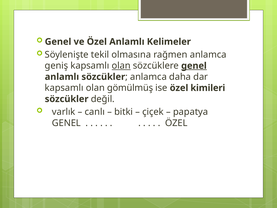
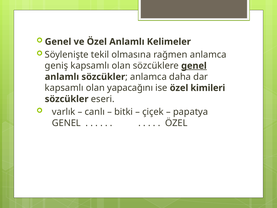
olan at (121, 66) underline: present -> none
gömülmüş: gömülmüş -> yapacağını
değil: değil -> eseri
